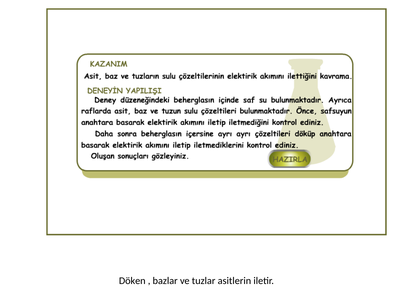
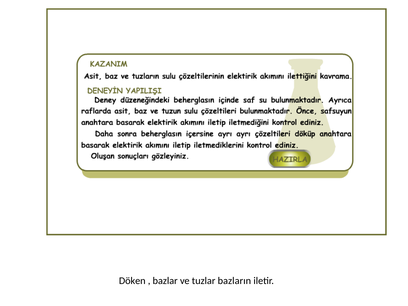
asitlerin: asitlerin -> bazların
